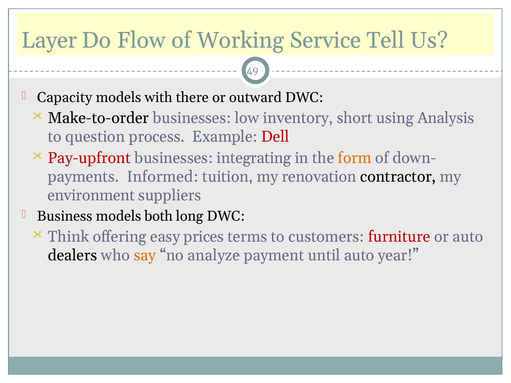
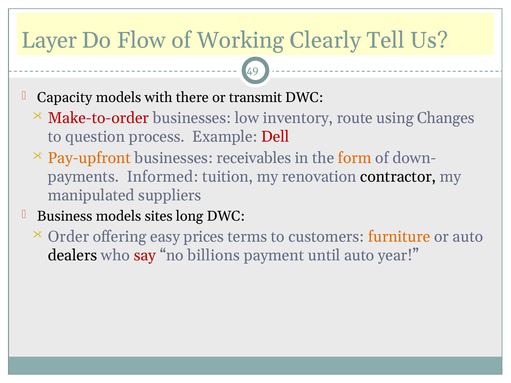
Service: Service -> Clearly
outward: outward -> transmit
Make-to-order colour: black -> red
short: short -> route
Analysis: Analysis -> Changes
Pay-upfront colour: red -> orange
integrating: integrating -> receivables
environment: environment -> manipulated
both: both -> sites
Think: Think -> Order
furniture colour: red -> orange
say colour: orange -> red
analyze: analyze -> billions
